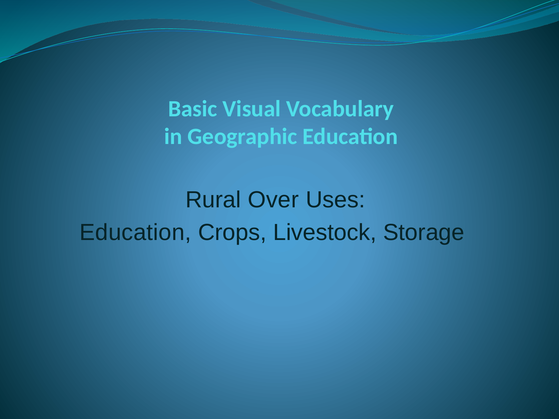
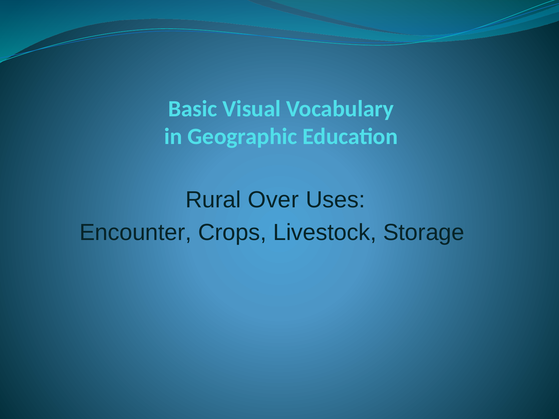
Education at (135, 233): Education -> Encounter
